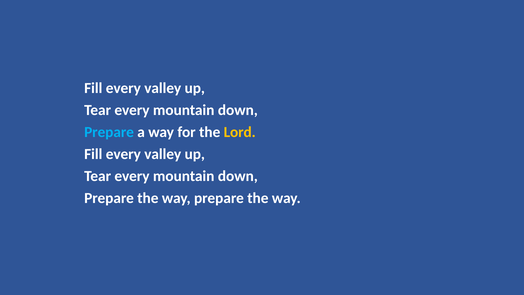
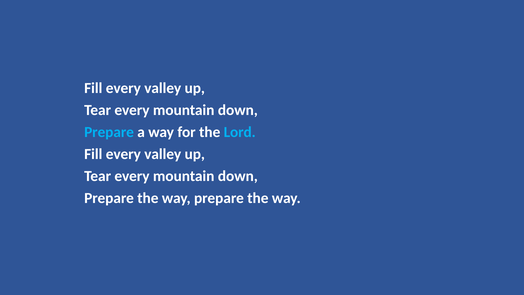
Lord colour: yellow -> light blue
